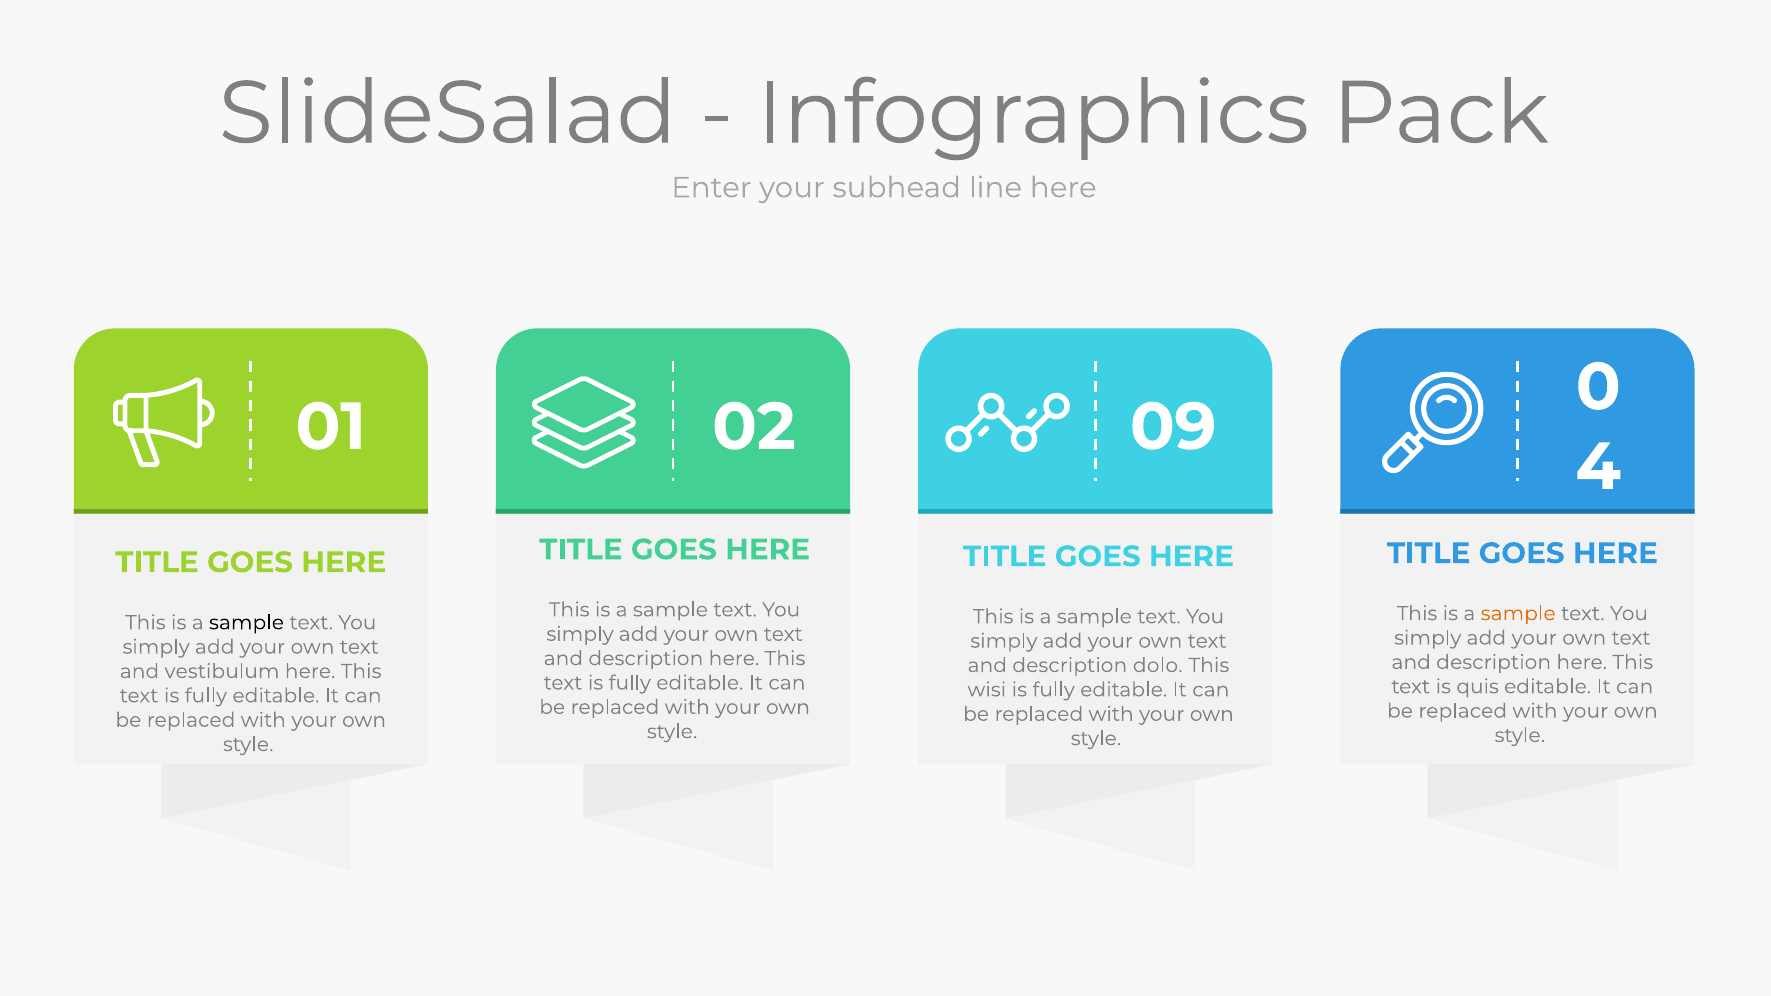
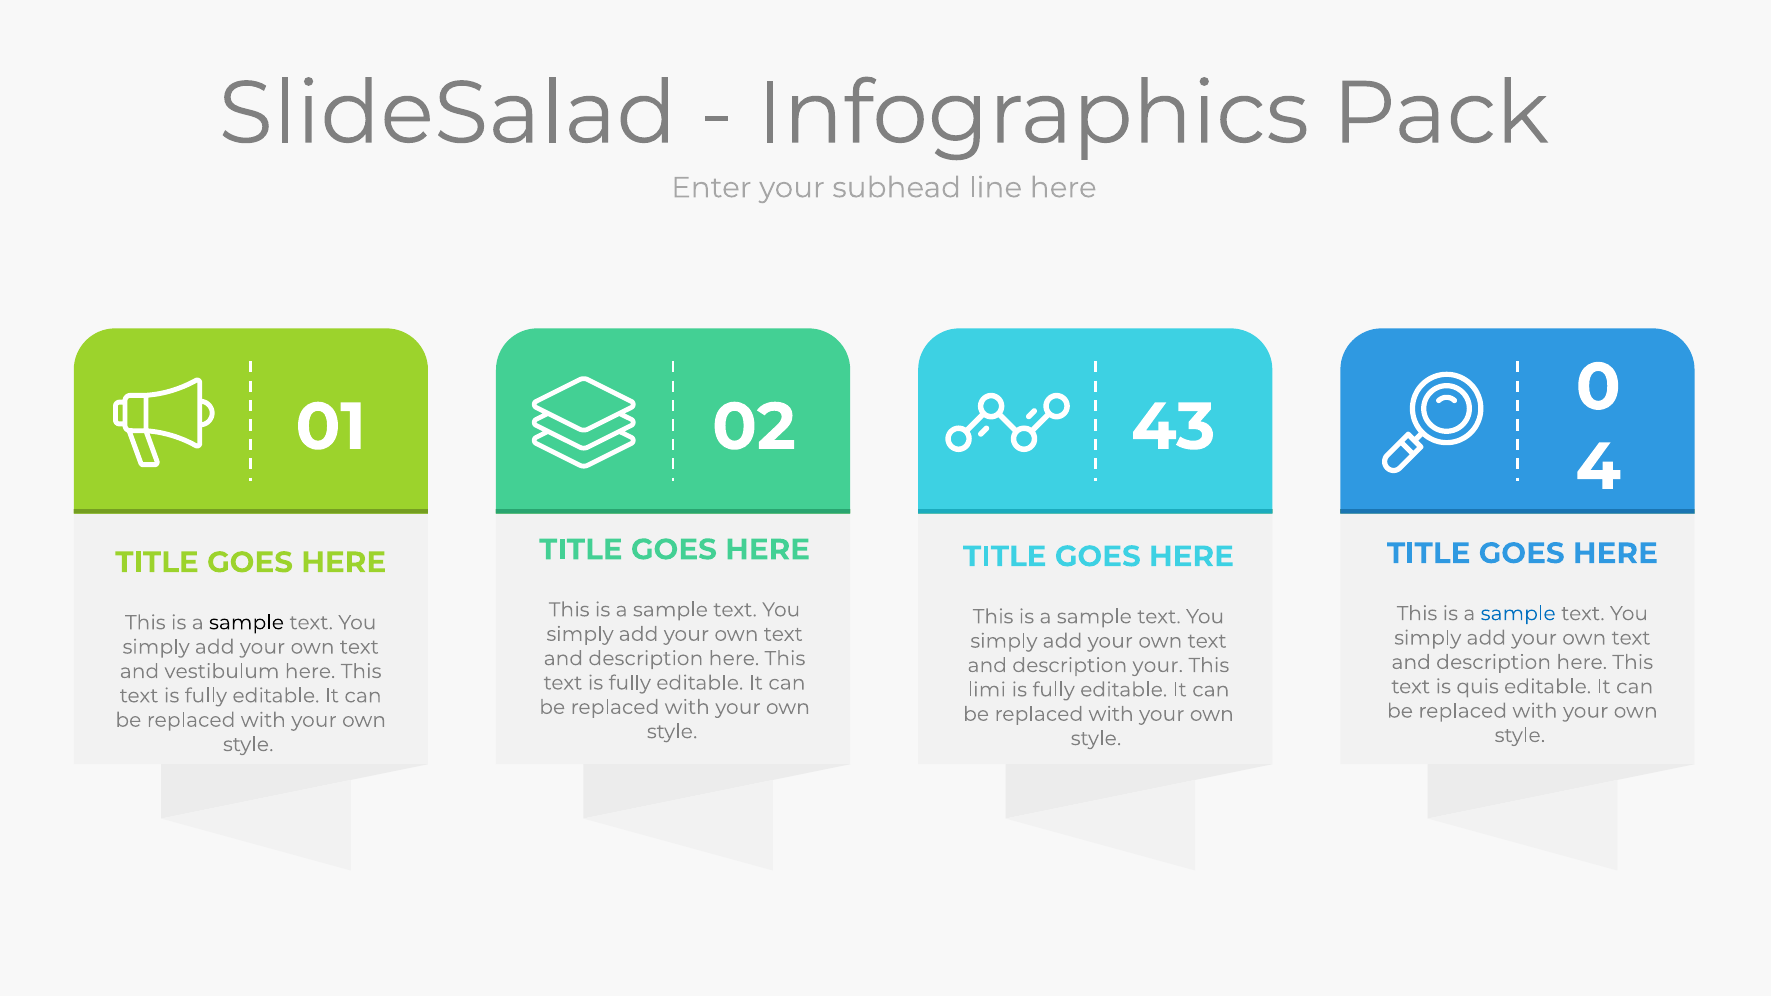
09: 09 -> 43
sample at (1518, 614) colour: orange -> blue
description dolo: dolo -> your
wisi: wisi -> limi
